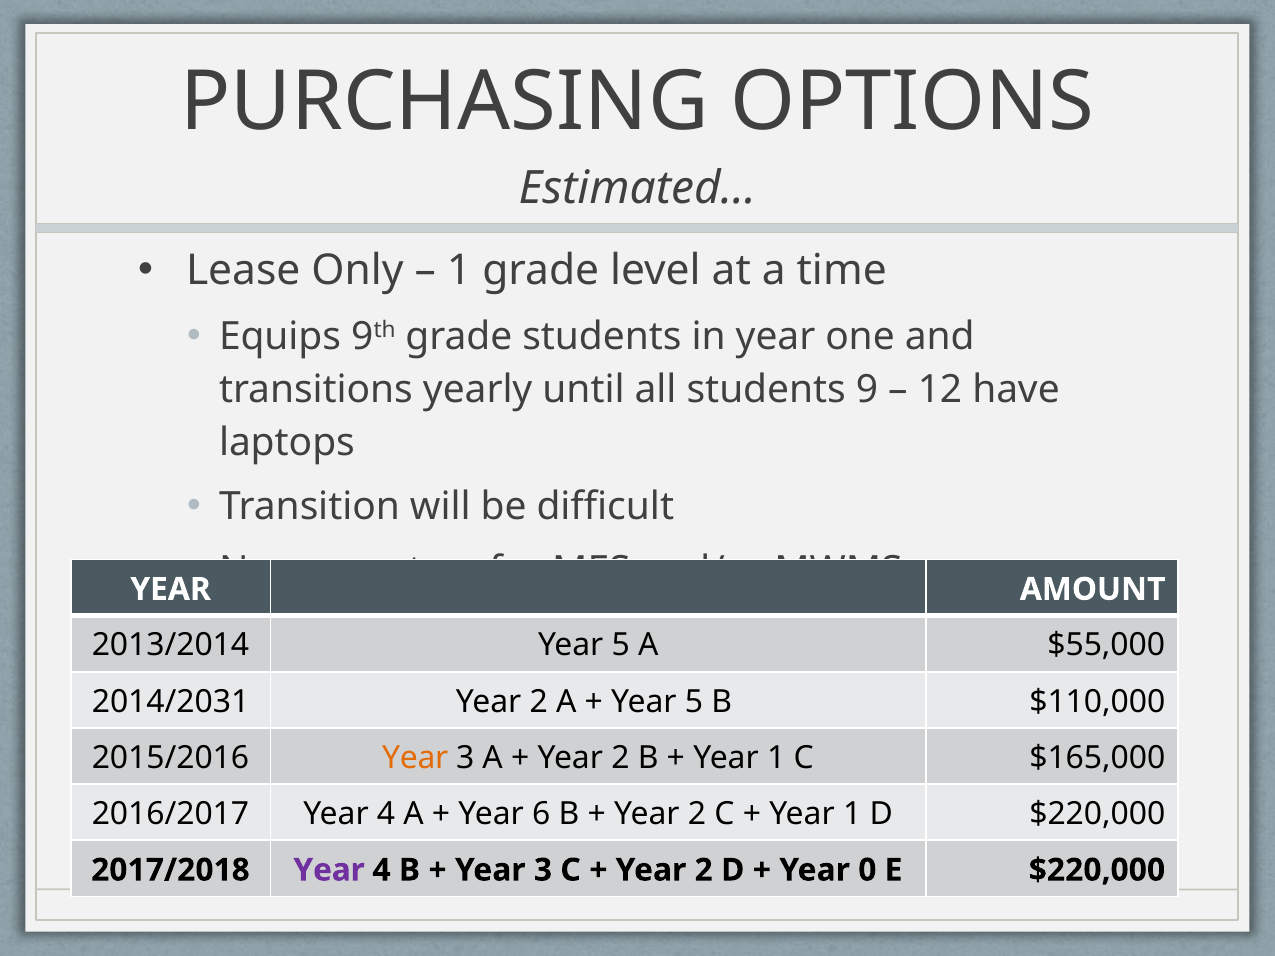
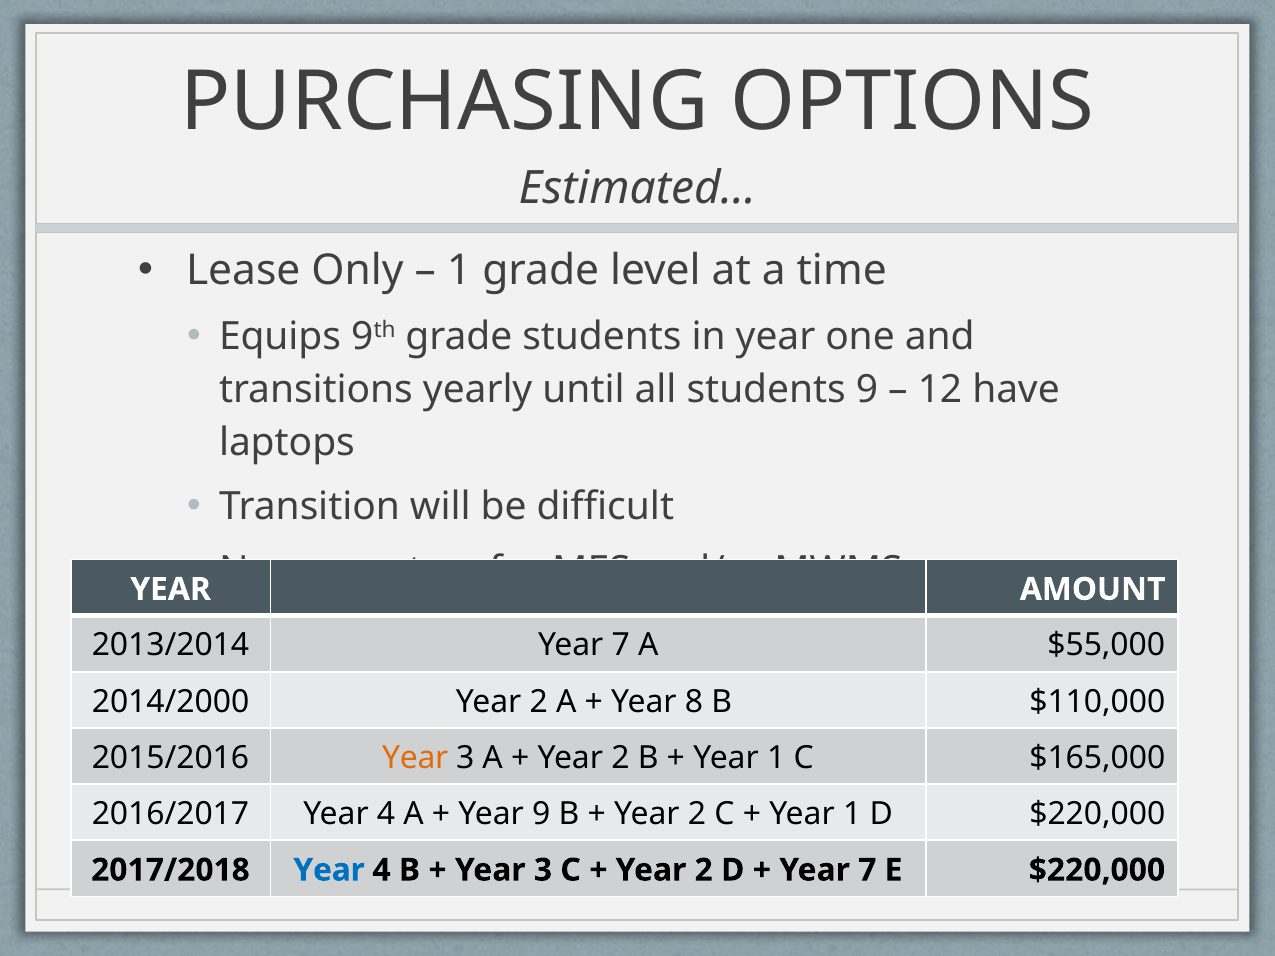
2013/2014 Year 5: 5 -> 7
2014/2031: 2014/2031 -> 2014/2000
5 at (694, 702): 5 -> 8
Year 6: 6 -> 9
Year at (329, 870) colour: purple -> blue
0 at (867, 870): 0 -> 7
